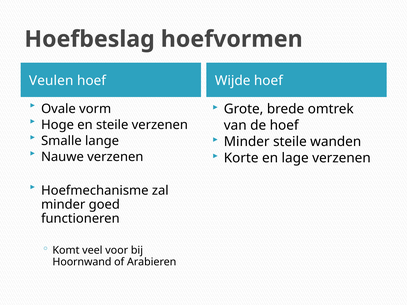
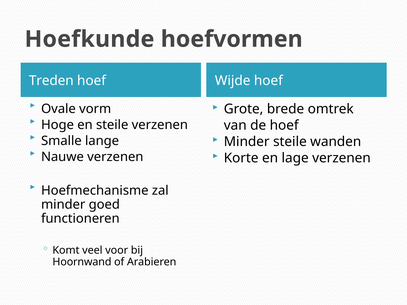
Hoefbeslag: Hoefbeslag -> Hoefkunde
Veulen: Veulen -> Treden
